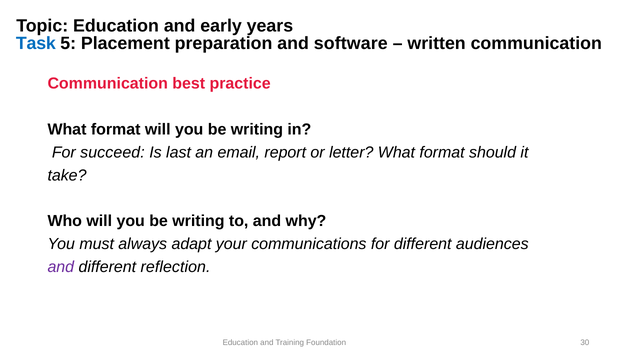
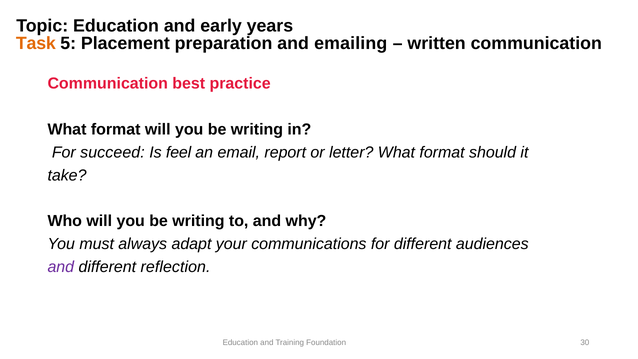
Task colour: blue -> orange
software: software -> emailing
last: last -> feel
